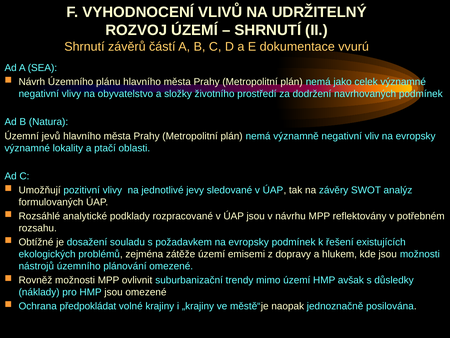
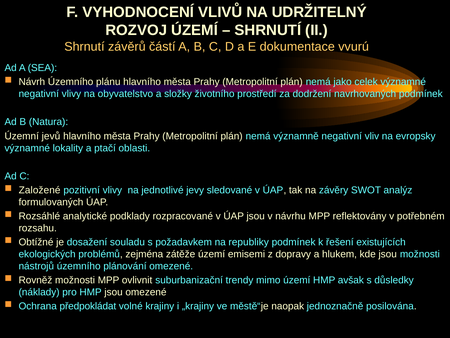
Umožňují: Umožňují -> Založené
požadavkem na evropsky: evropsky -> republiky
